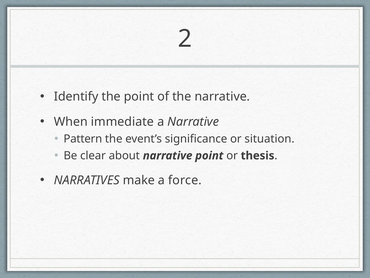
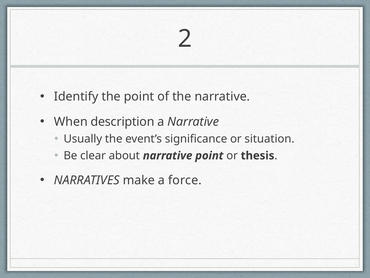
immediate: immediate -> description
Pattern: Pattern -> Usually
